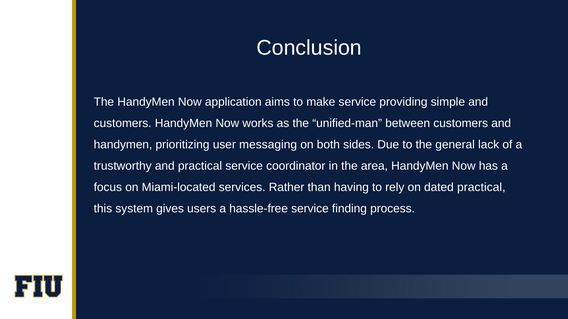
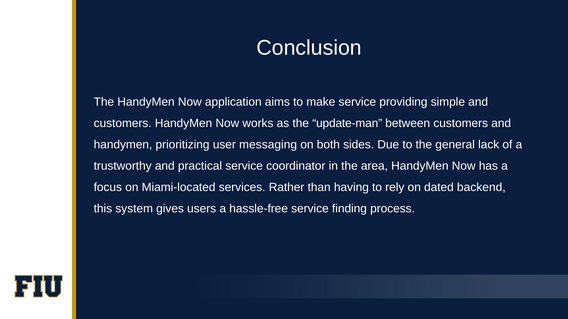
unified-man: unified-man -> update-man
dated practical: practical -> backend
